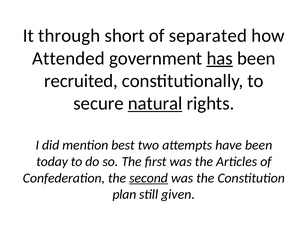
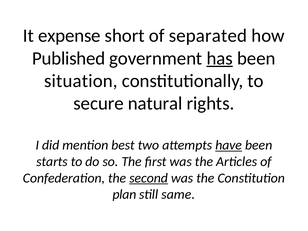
through: through -> expense
Attended: Attended -> Published
recruited: recruited -> situation
natural underline: present -> none
have underline: none -> present
today: today -> starts
given: given -> same
